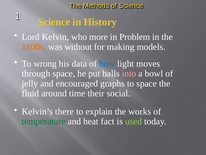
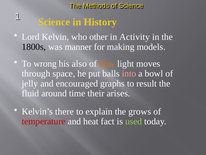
more: more -> other
Problem: Problem -> Activity
1800s colour: orange -> black
without: without -> manner
data: data -> also
how colour: blue -> orange
to space: space -> result
social: social -> arises
works: works -> grows
temperature colour: green -> red
